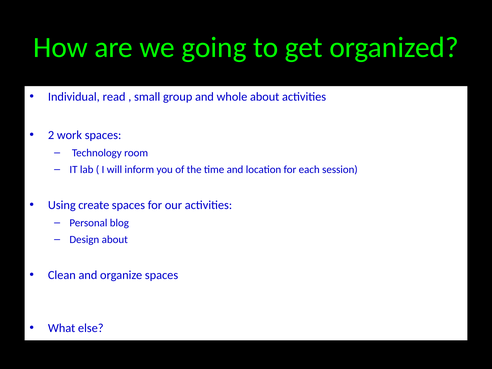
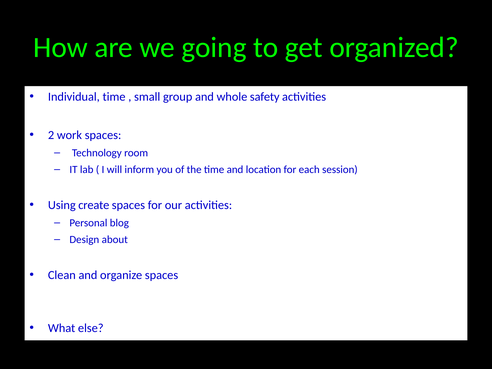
Individual read: read -> time
whole about: about -> safety
